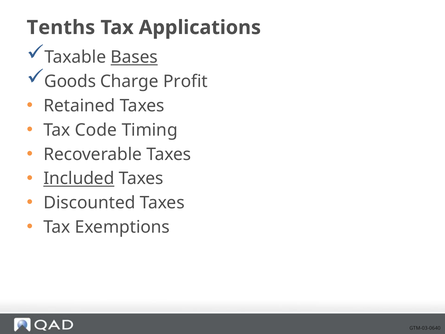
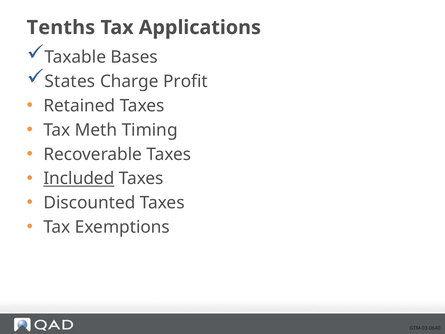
Bases underline: present -> none
Goods: Goods -> States
Code: Code -> Meth
